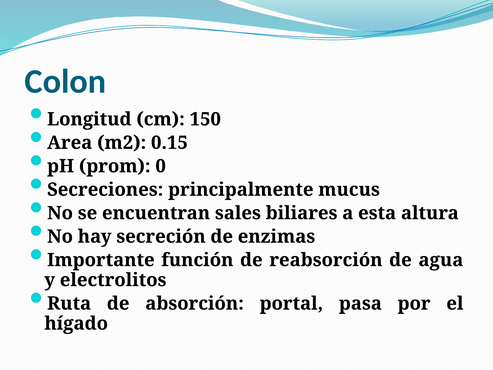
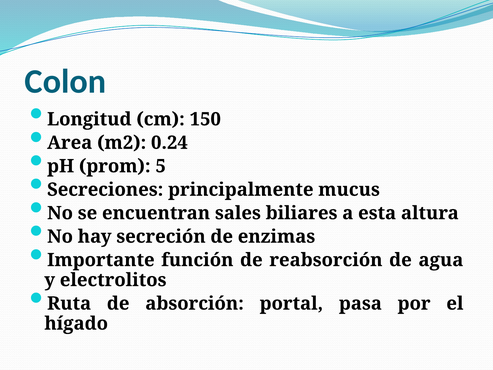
0.15: 0.15 -> 0.24
0: 0 -> 5
